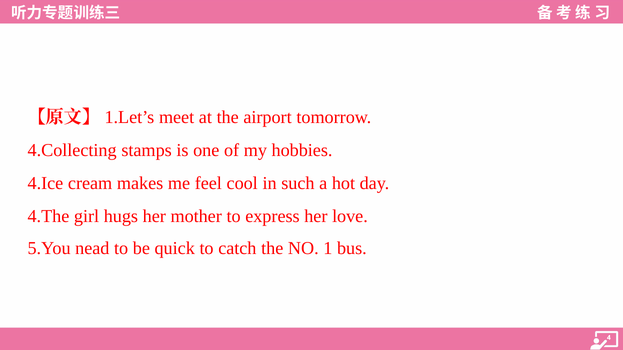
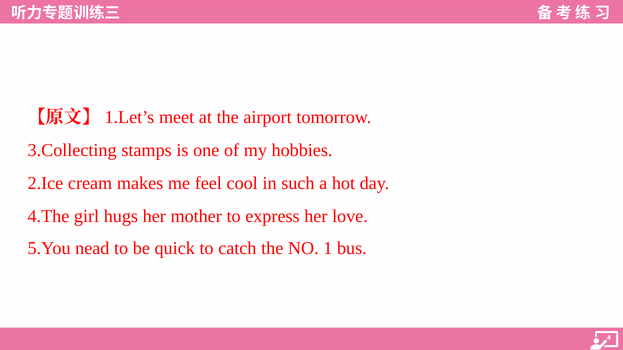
4.Collecting: 4.Collecting -> 3.Collecting
4.Ice: 4.Ice -> 2.Ice
